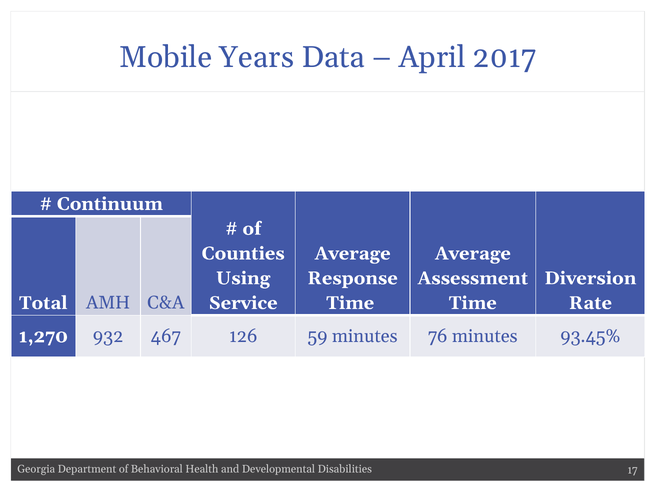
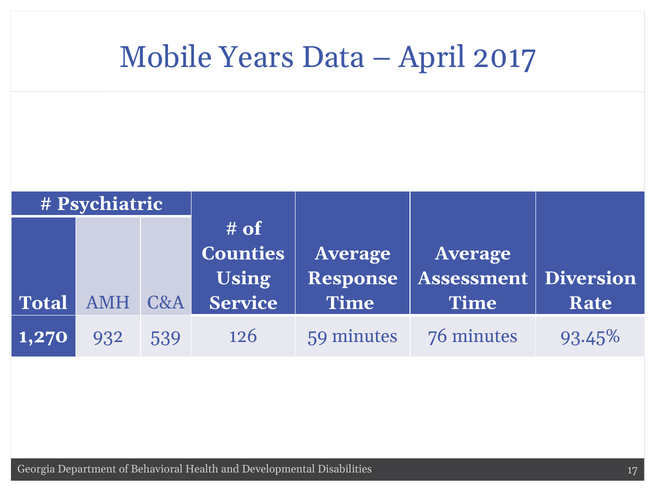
Continuum: Continuum -> Psychiatric
467: 467 -> 539
